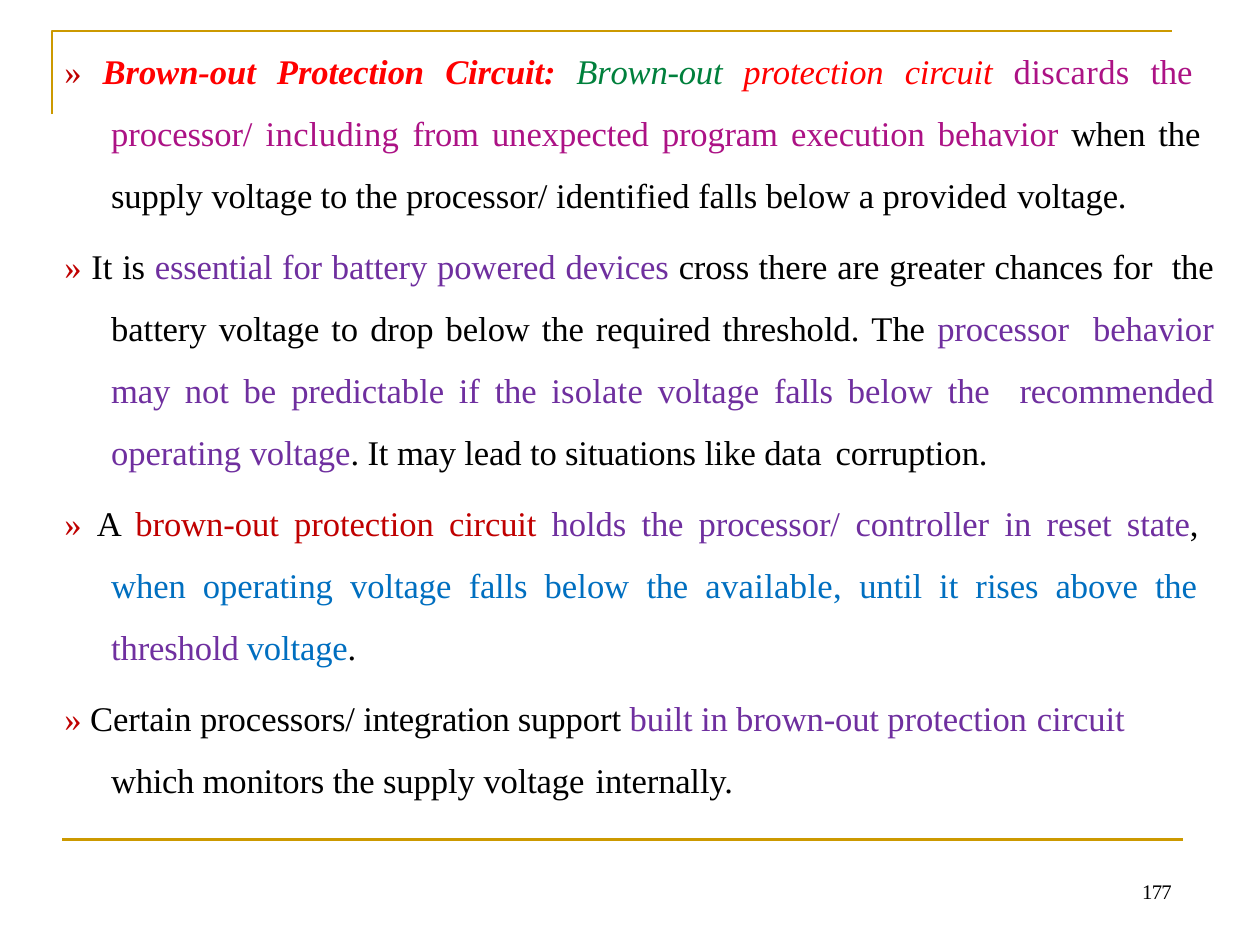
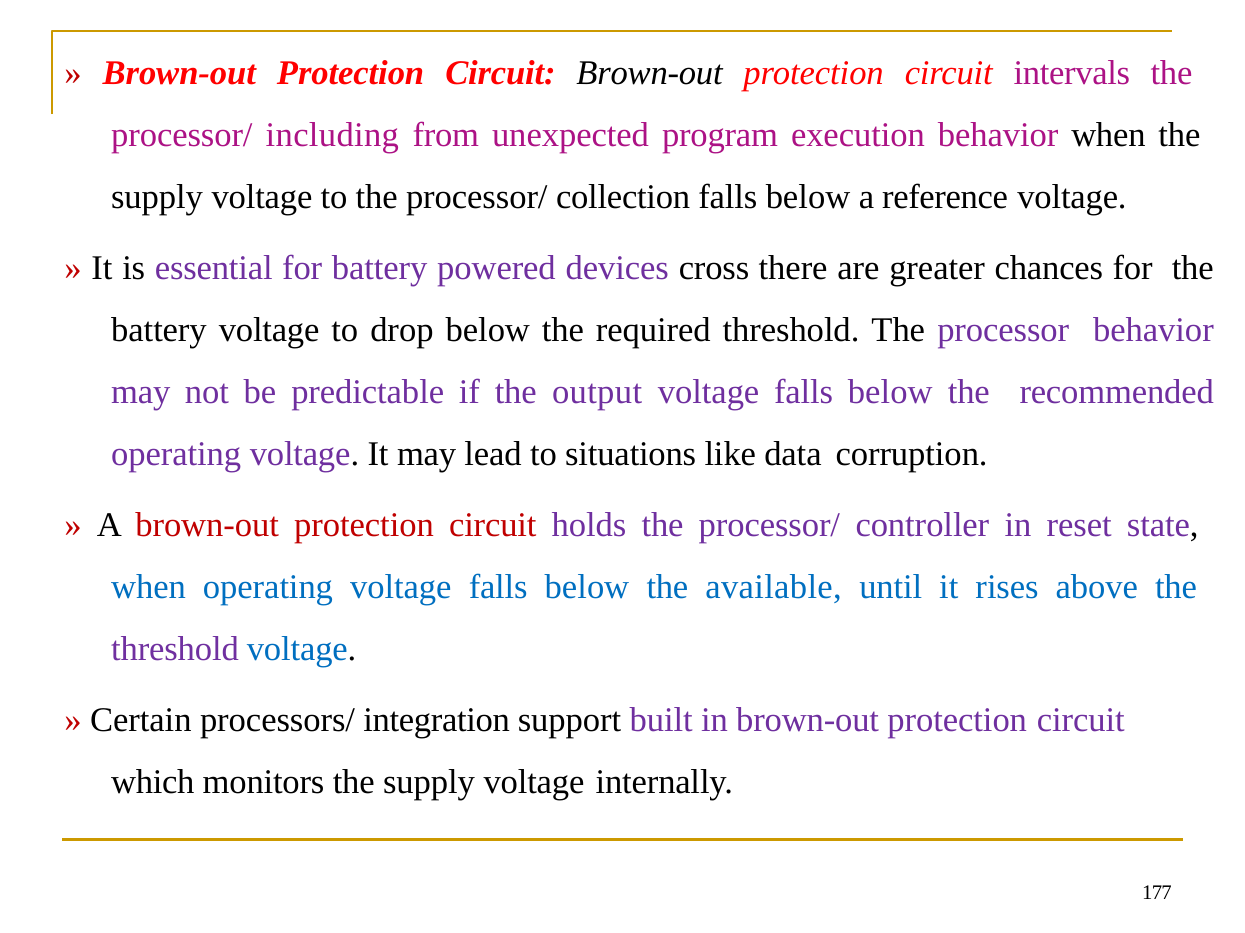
Brown-out at (650, 73) colour: green -> black
discards: discards -> intervals
identified: identified -> collection
provided: provided -> reference
isolate: isolate -> output
